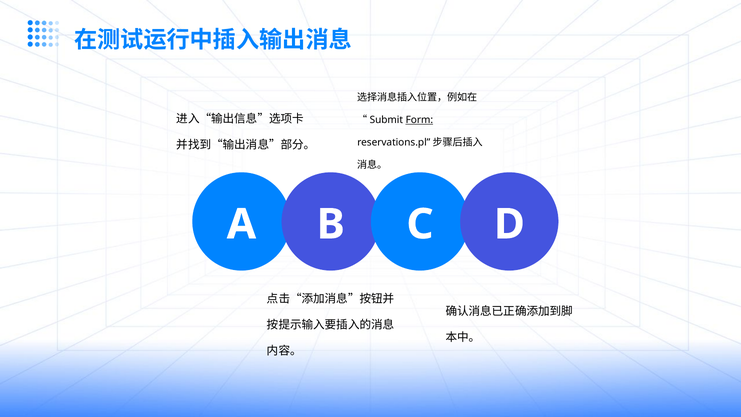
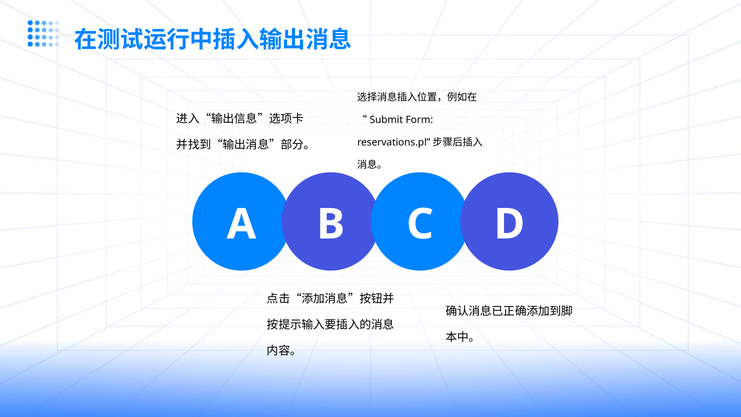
Form underline: present -> none
